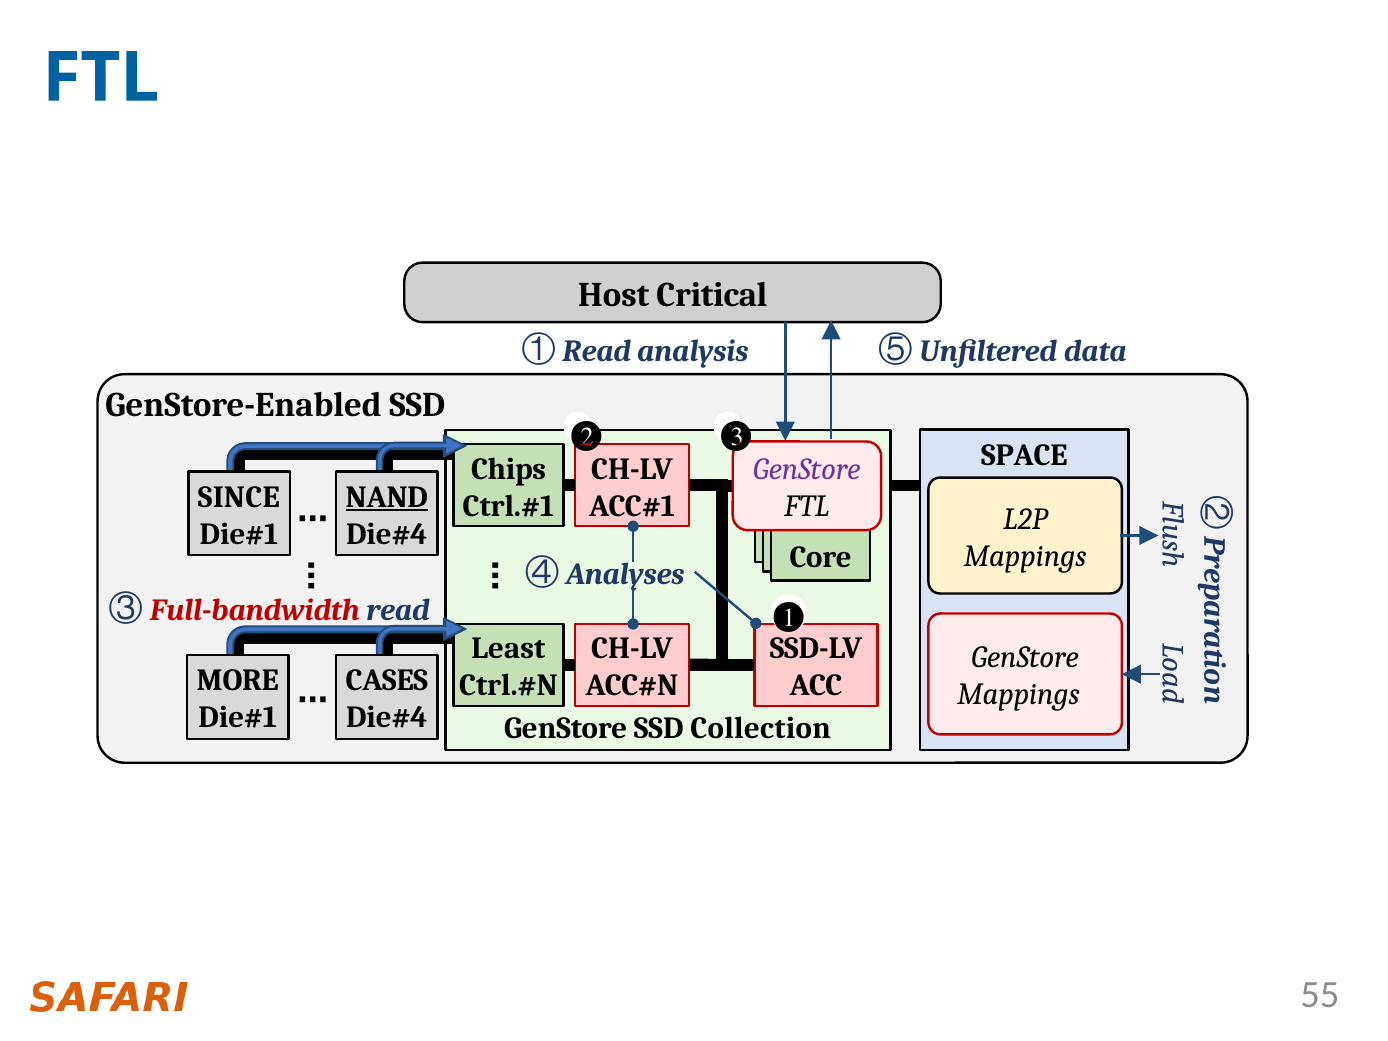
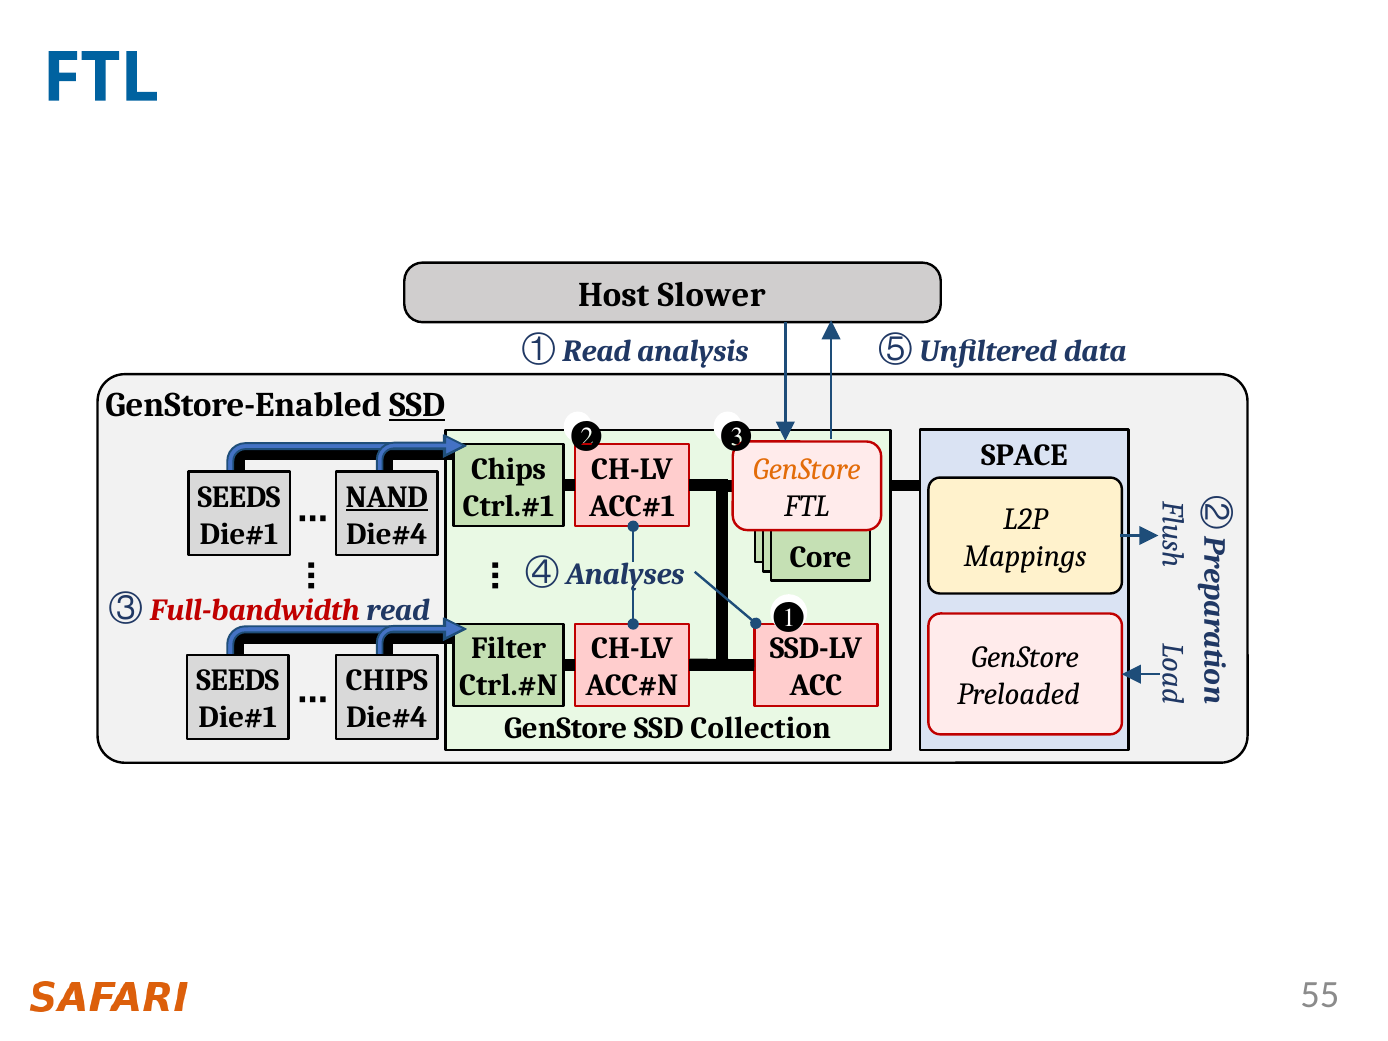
Critical: Critical -> Slower
SSD at (417, 405) underline: none -> present
GenStore at (807, 469) colour: purple -> orange
SINCE at (239, 497): SINCE -> SEEDS
Least: Least -> Filter
MORE at (238, 681): MORE -> SEEDS
CASES at (387, 681): CASES -> CHIPS
Mappings at (1018, 695): Mappings -> Preloaded
